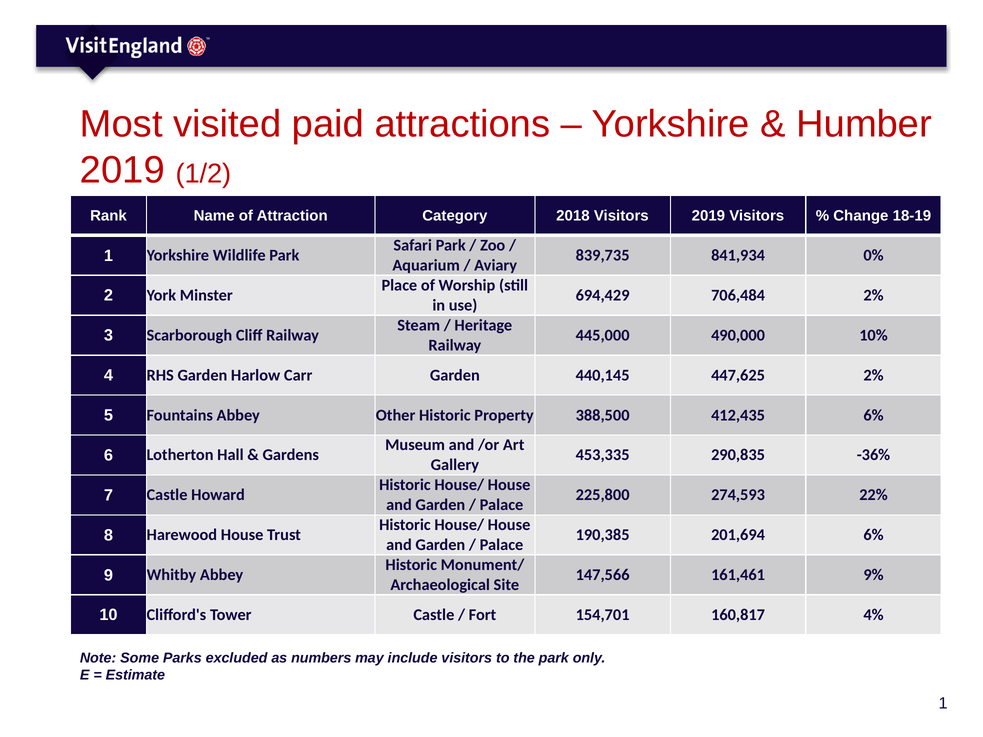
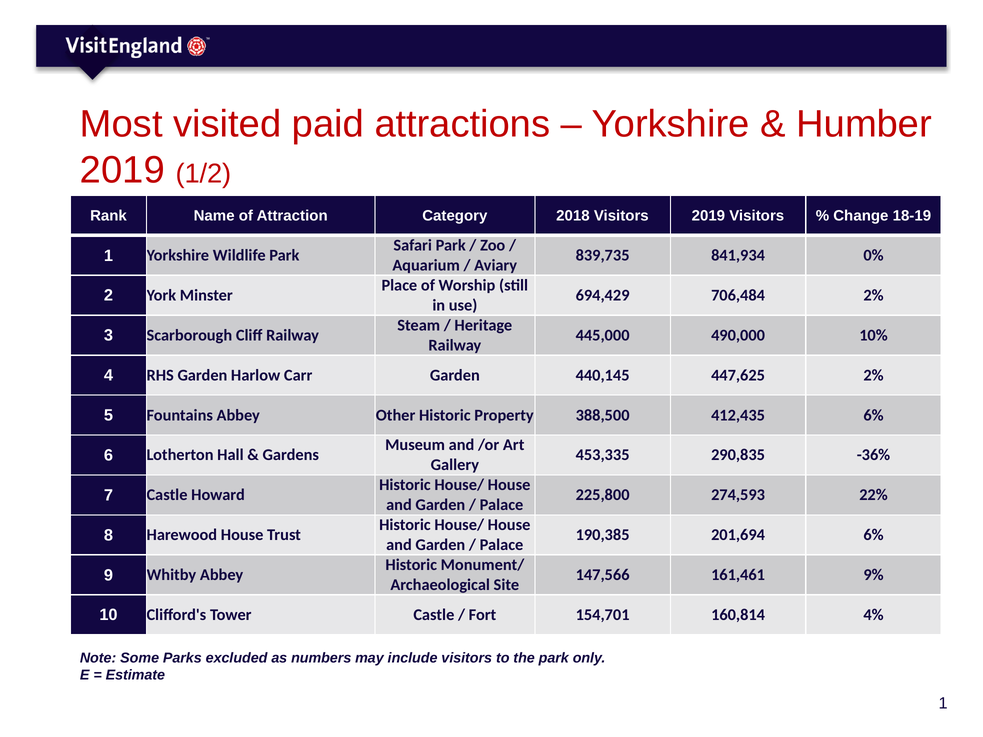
160,817: 160,817 -> 160,814
